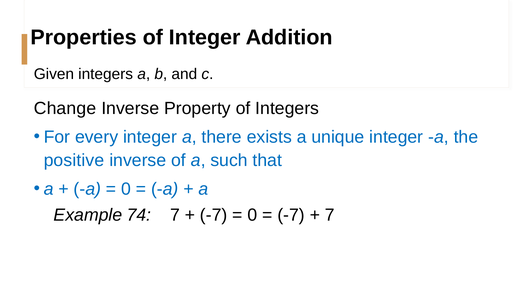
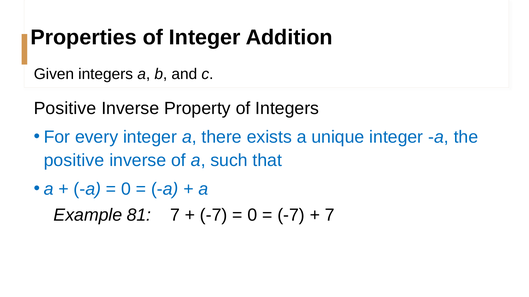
Change at (65, 109): Change -> Positive
74: 74 -> 81
